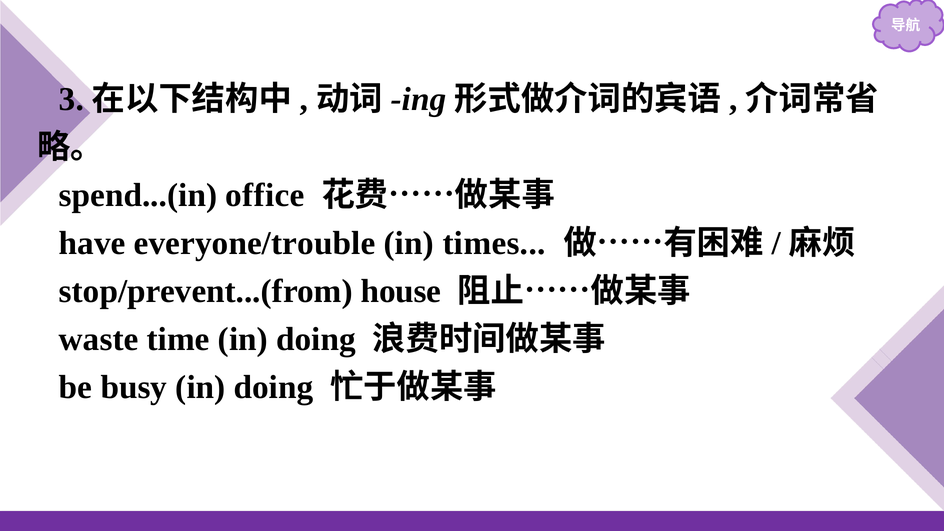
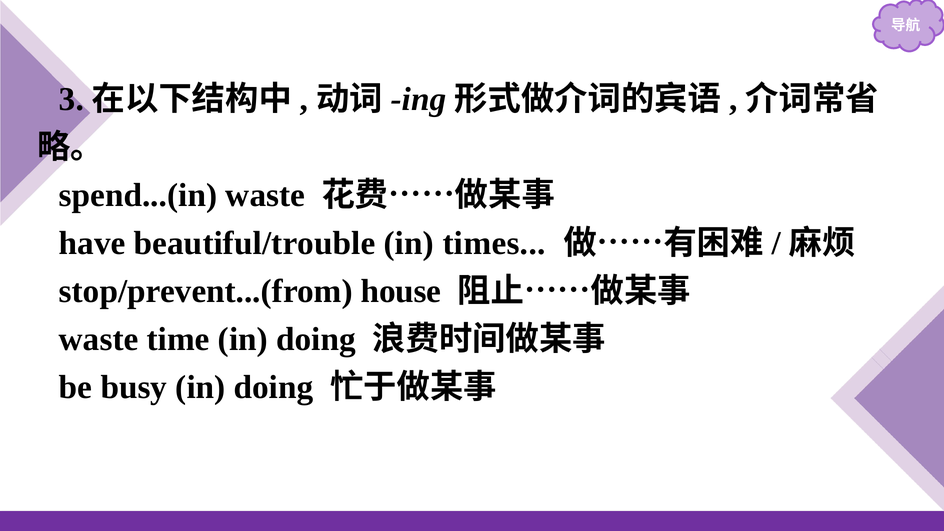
spend...(in office: office -> waste
everyone/trouble: everyone/trouble -> beautiful/trouble
